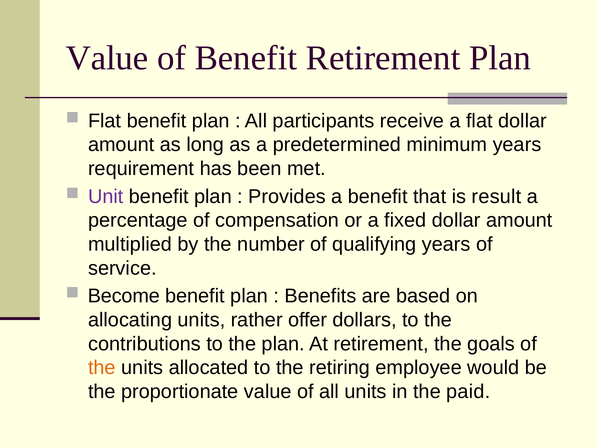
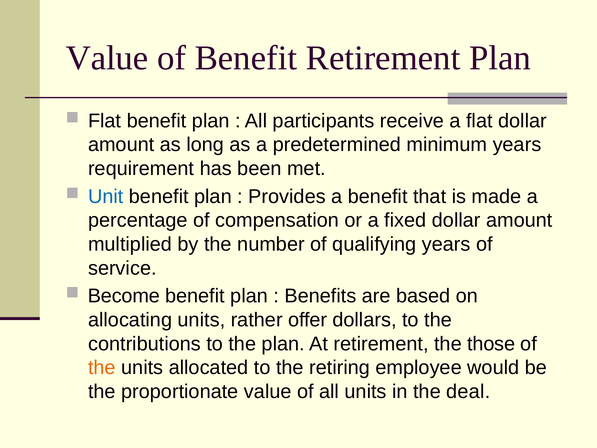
Unit colour: purple -> blue
result: result -> made
goals: goals -> those
paid: paid -> deal
